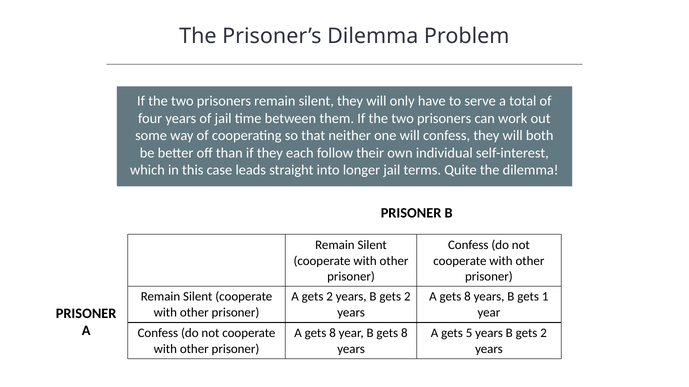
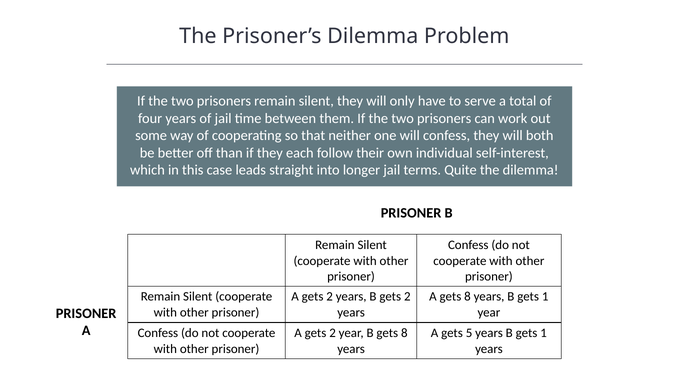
8 at (333, 334): 8 -> 2
2 at (544, 334): 2 -> 1
